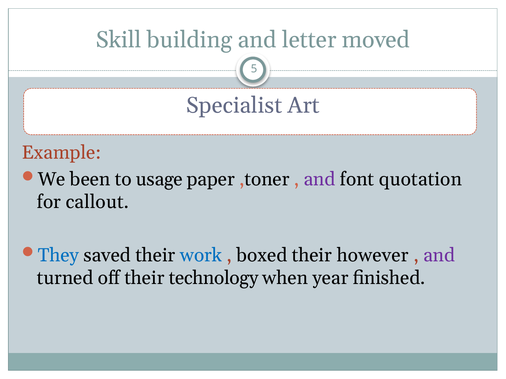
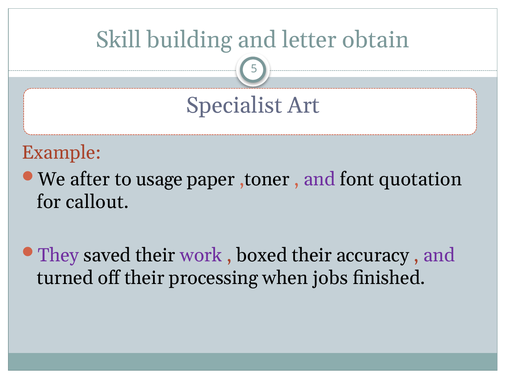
moved: moved -> obtain
been: been -> after
They colour: blue -> purple
work colour: blue -> purple
however: however -> accuracy
technology: technology -> processing
year: year -> jobs
